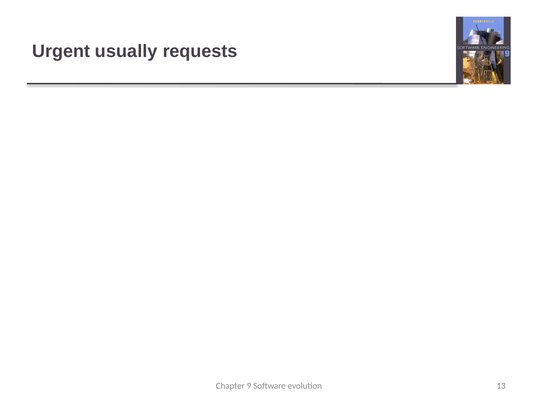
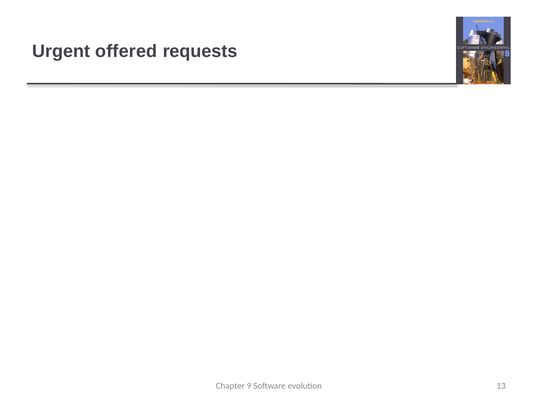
usually: usually -> offered
